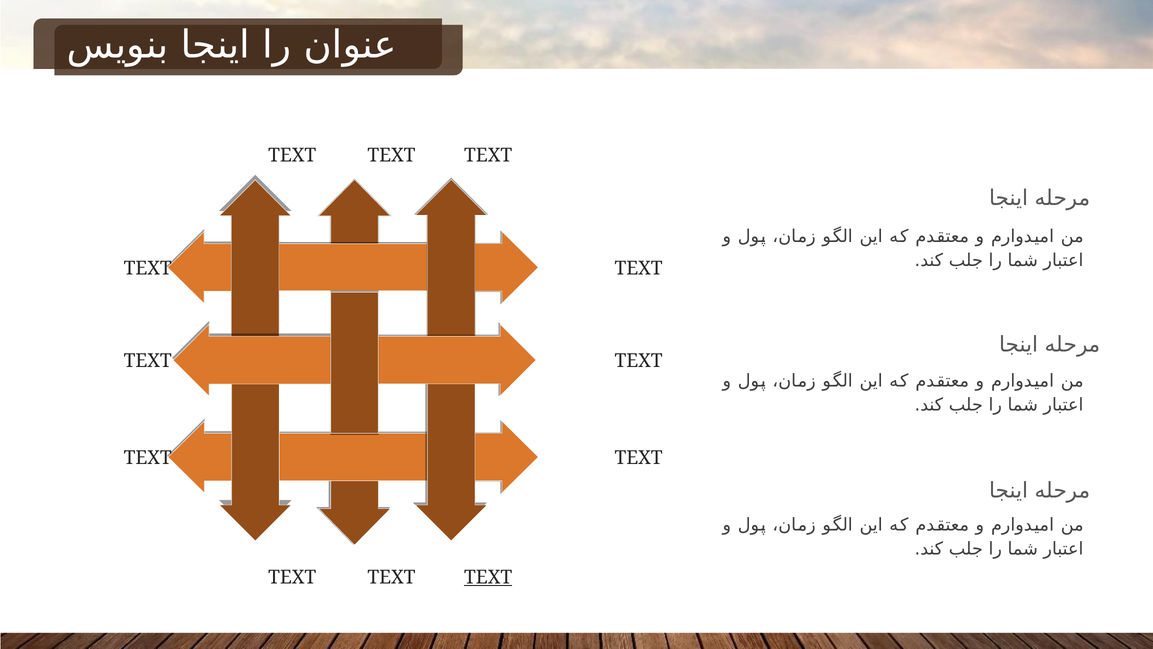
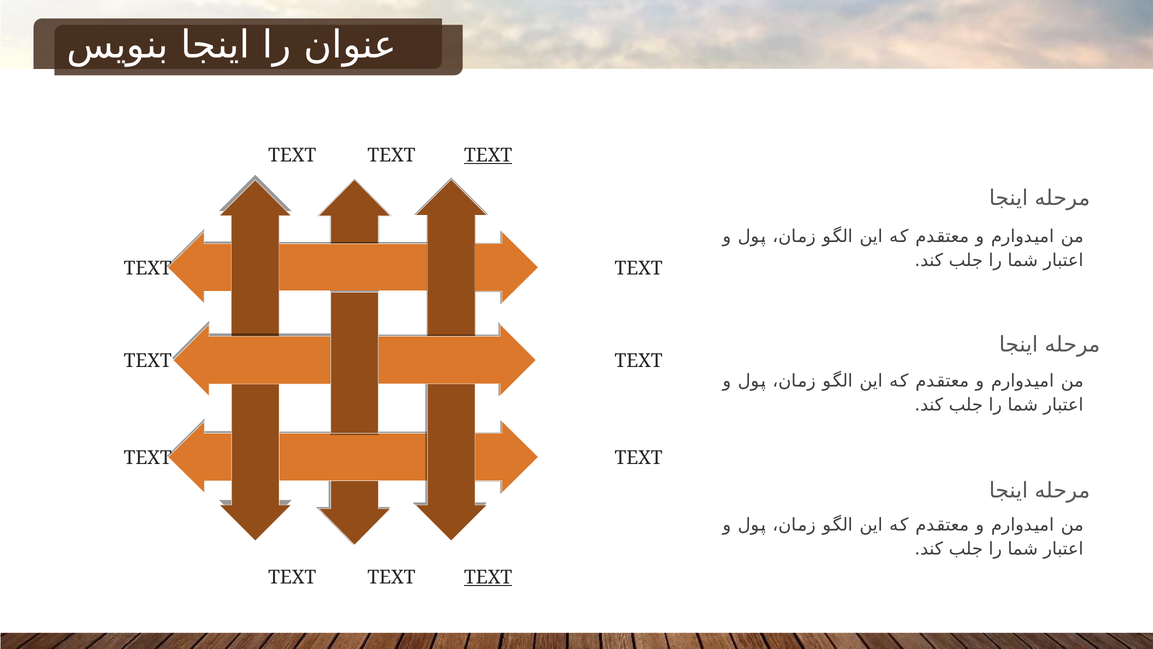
TEXT at (488, 155) underline: none -> present
